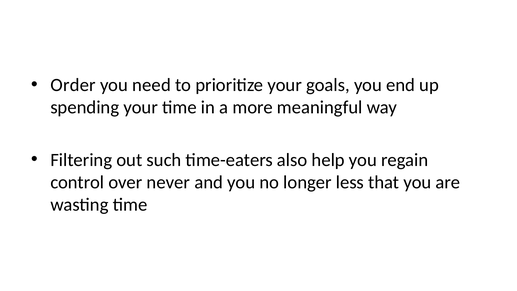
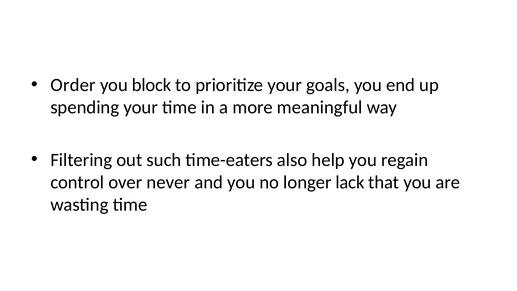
need: need -> block
less: less -> lack
